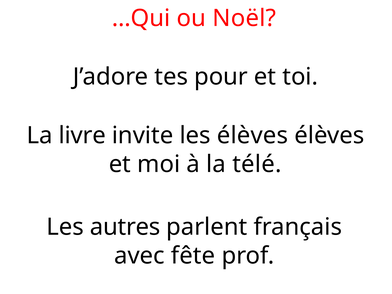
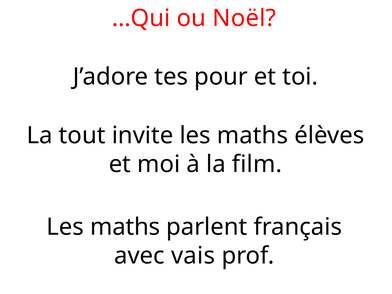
livre: livre -> tout
invite les élèves: élèves -> maths
télé: télé -> film
autres at (125, 227): autres -> maths
fête: fête -> vais
